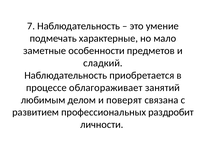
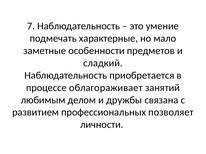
поверят: поверят -> дружбы
раздробит: раздробит -> позволяет
